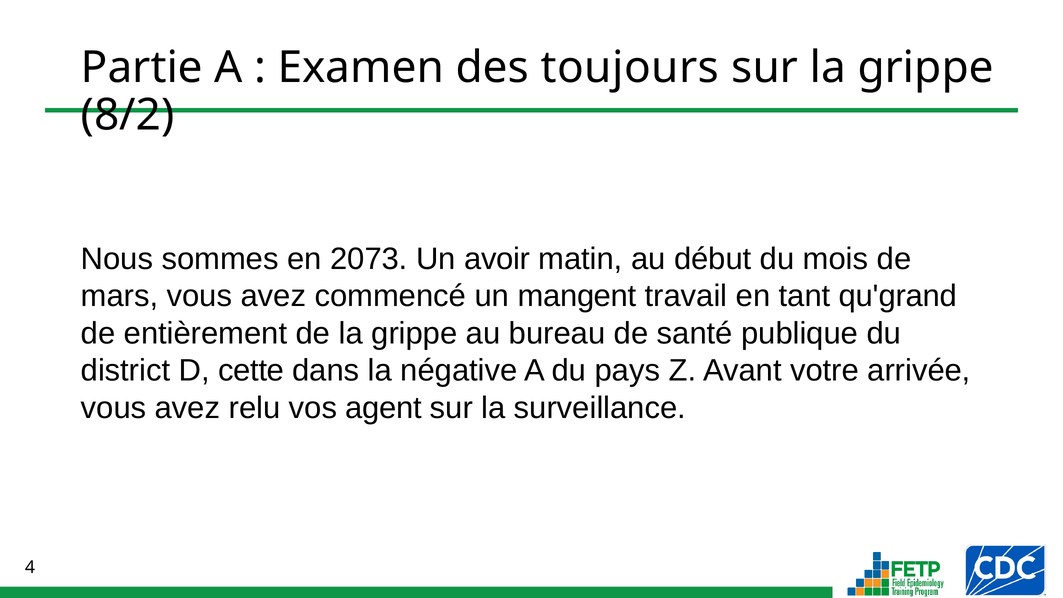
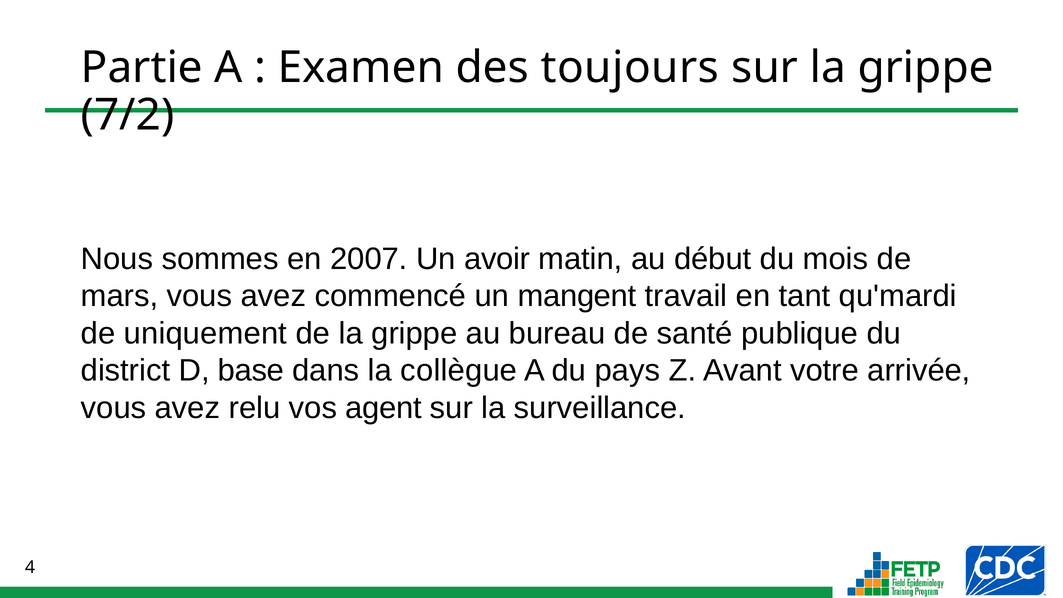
8/2: 8/2 -> 7/2
2073: 2073 -> 2007
qu'grand: qu'grand -> qu'mardi
entièrement: entièrement -> uniquement
cette: cette -> base
négative: négative -> collègue
